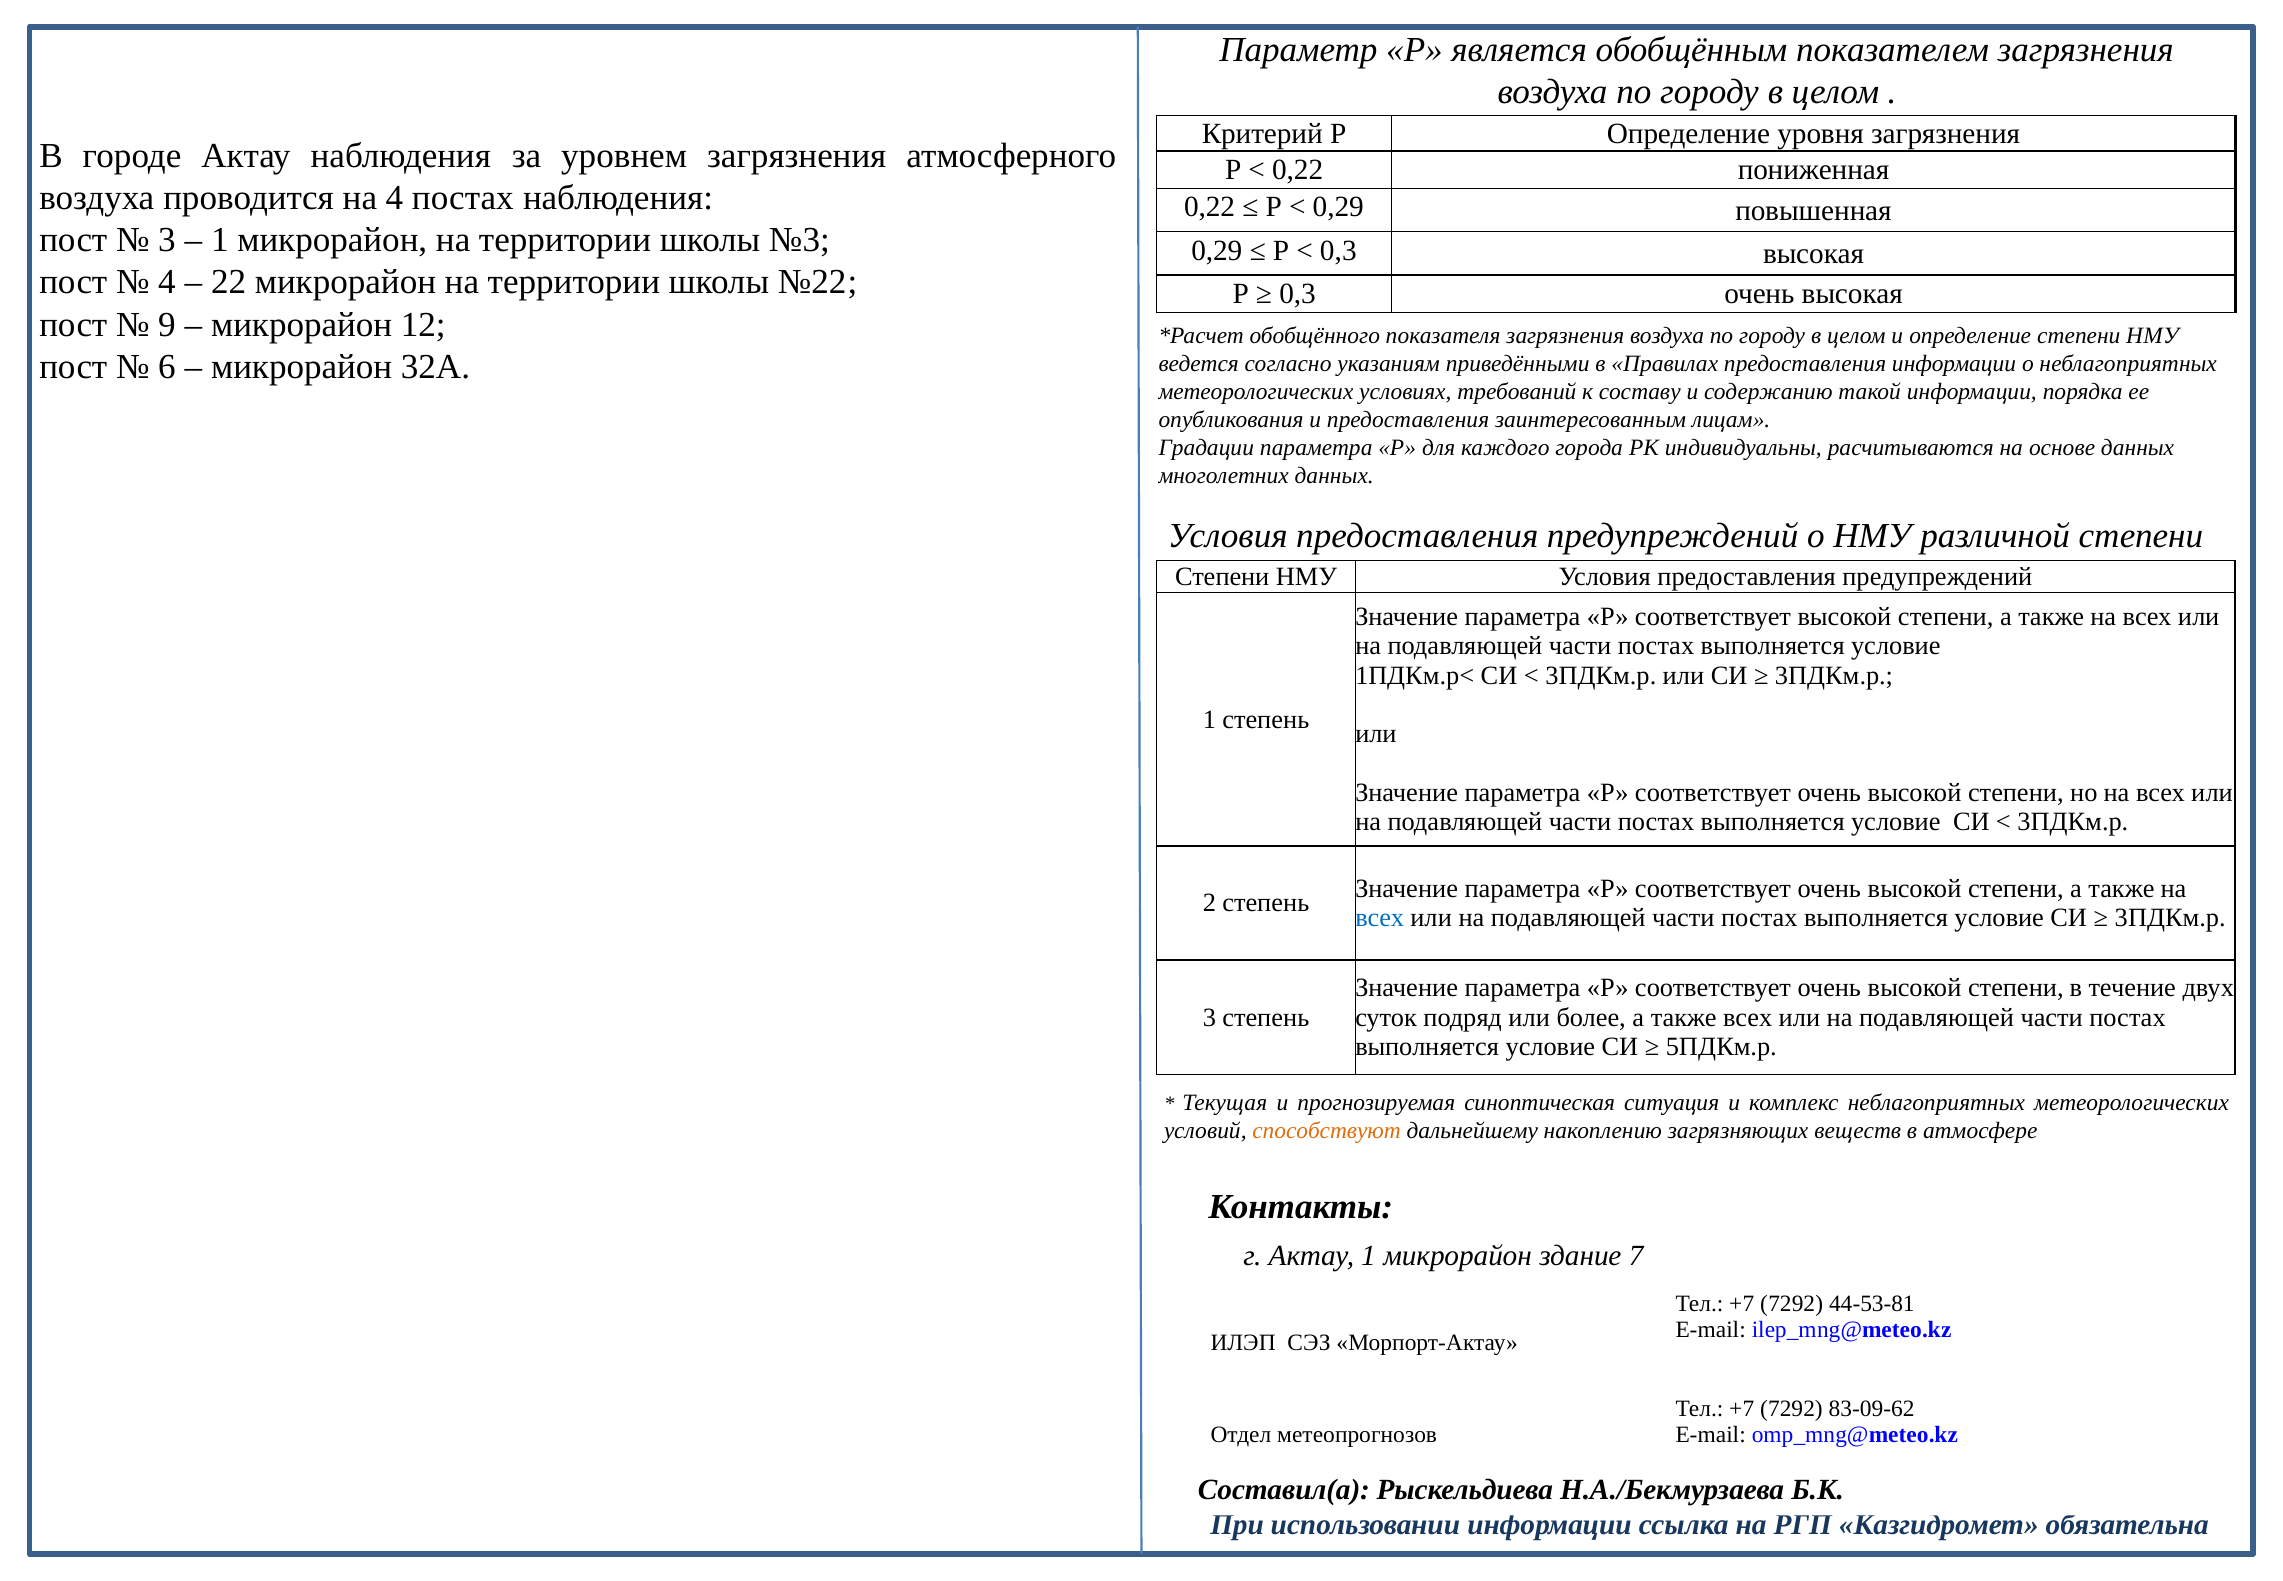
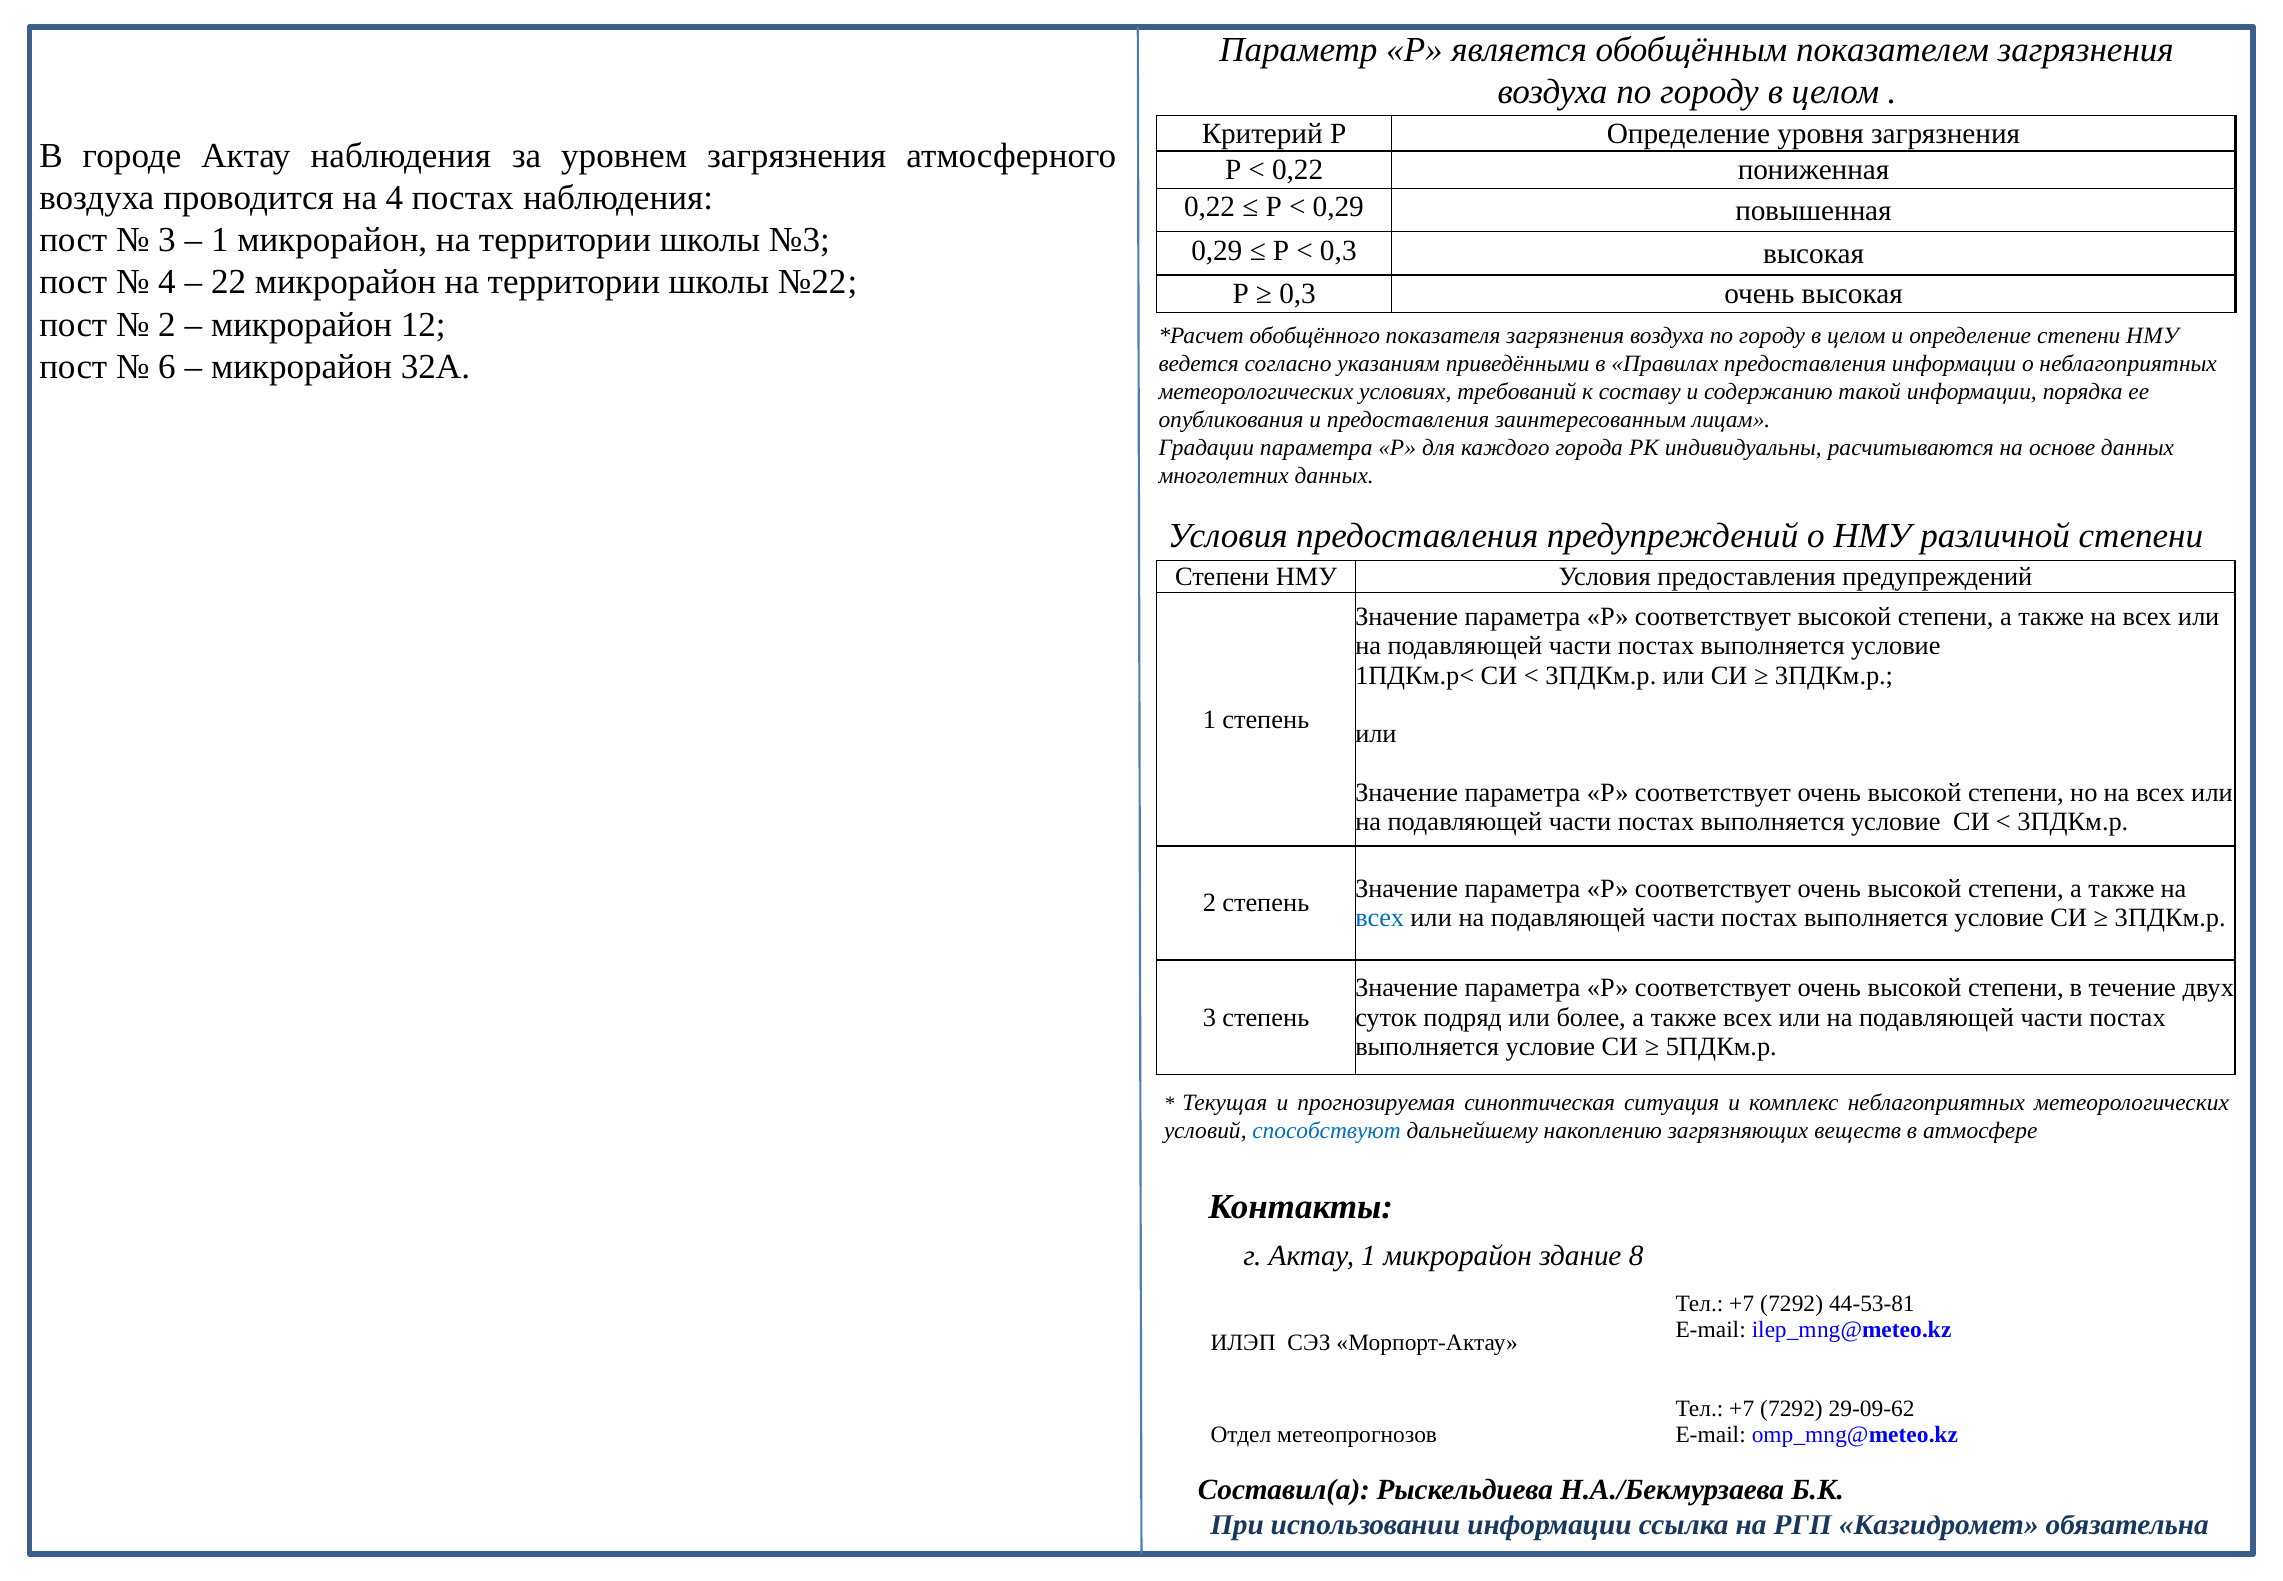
9 at (167, 324): 9 -> 2
способствуют colour: orange -> blue
7: 7 -> 8
83-09-62: 83-09-62 -> 29-09-62
